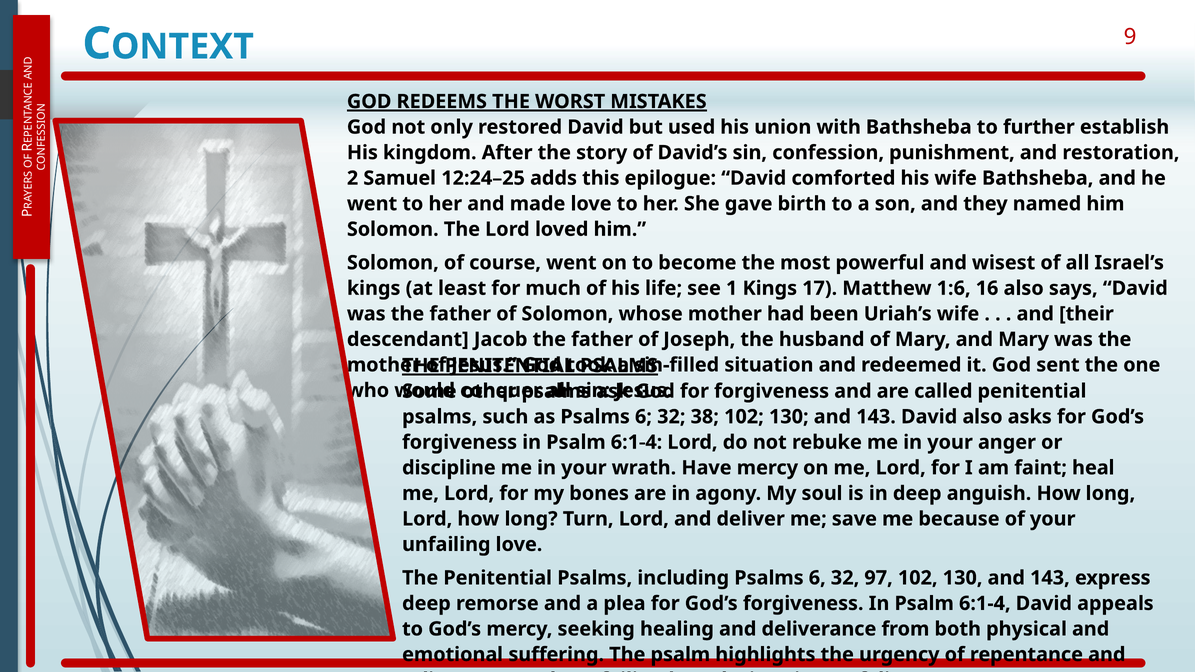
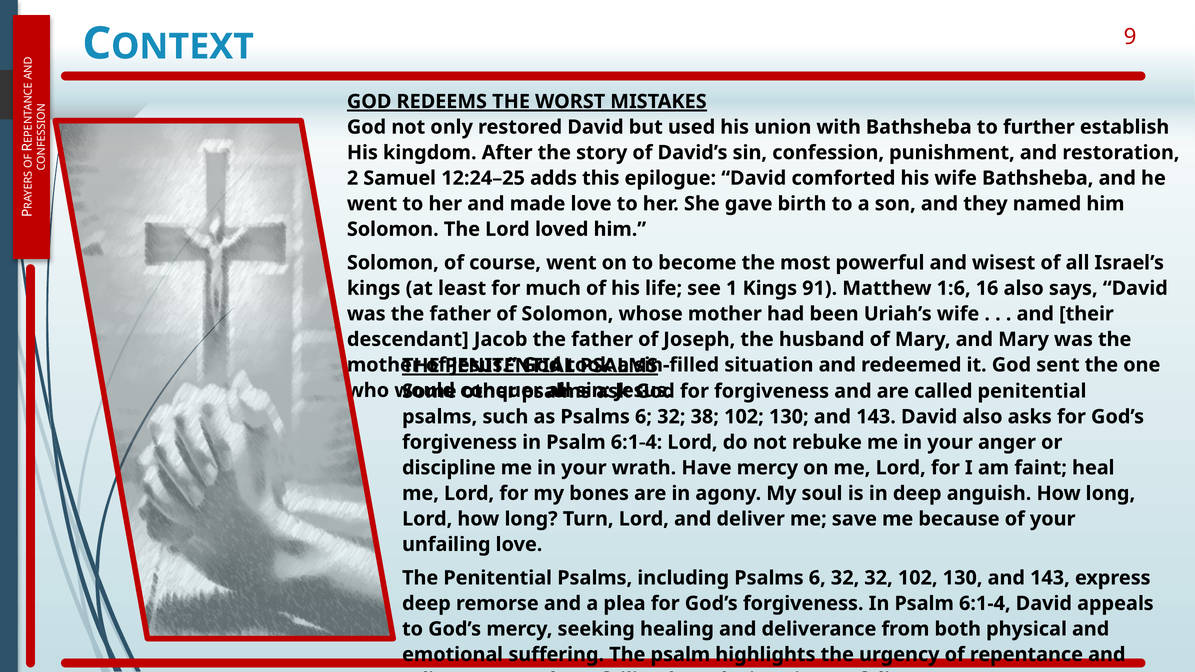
17: 17 -> 91
32 97: 97 -> 32
